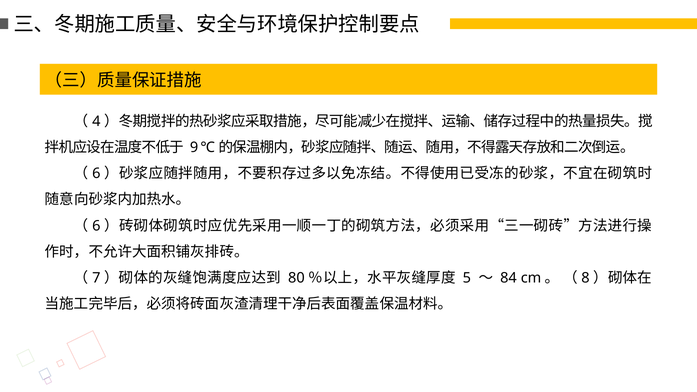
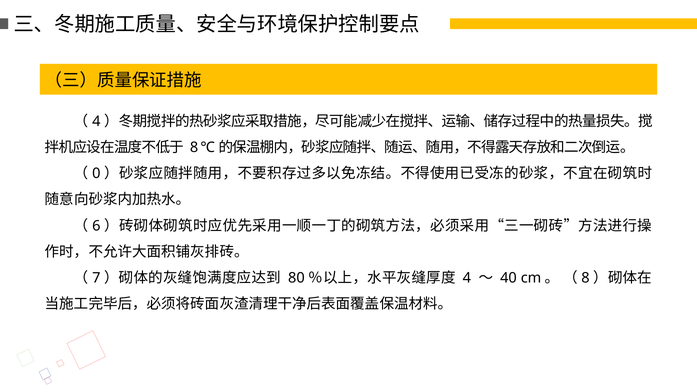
9 at (194, 147): 9 -> 8
6 at (96, 174): 6 -> 0
5 at (467, 278): 5 -> 4
84: 84 -> 40
